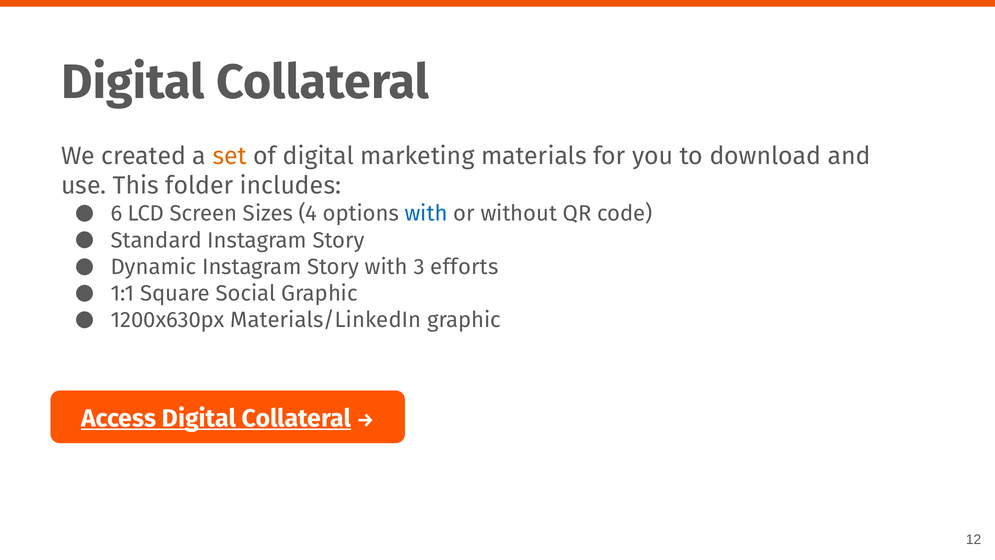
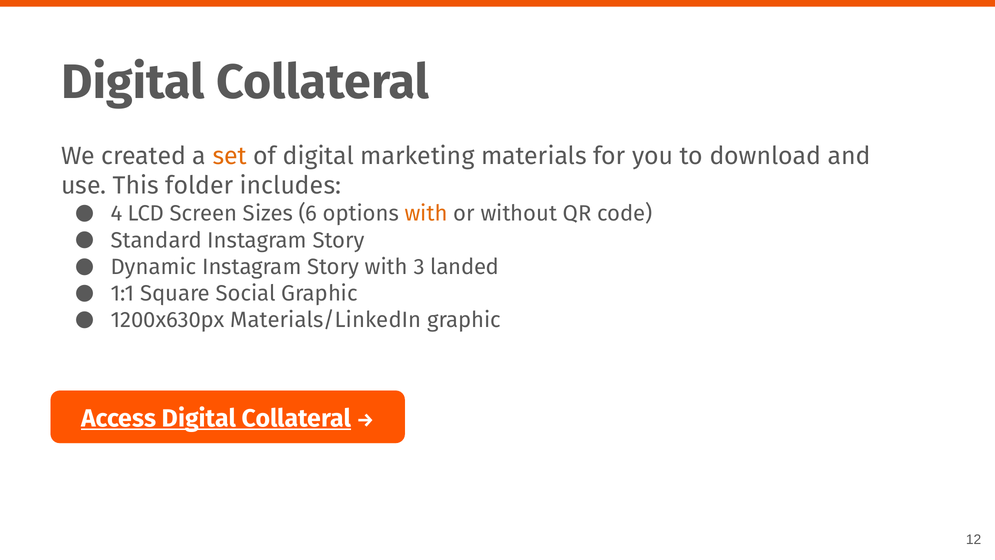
6: 6 -> 4
4: 4 -> 6
with at (426, 214) colour: blue -> orange
efforts: efforts -> landed
